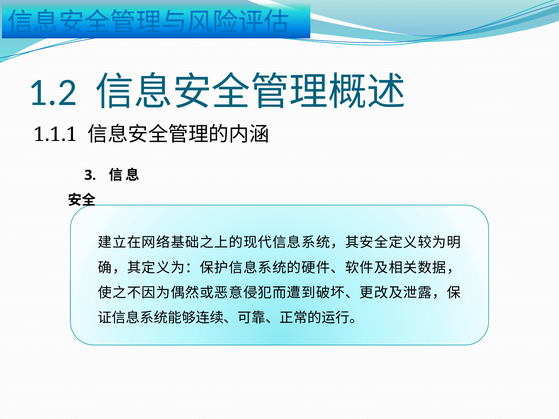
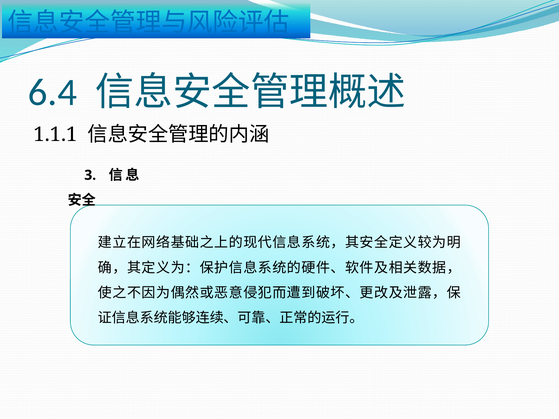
1.2: 1.2 -> 6.4
